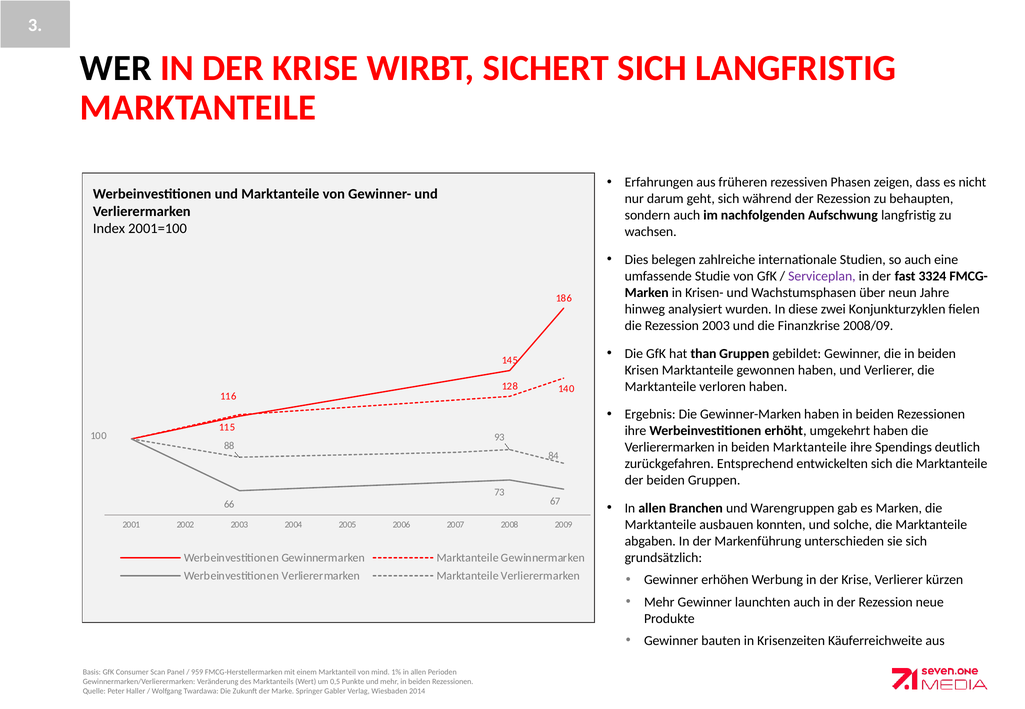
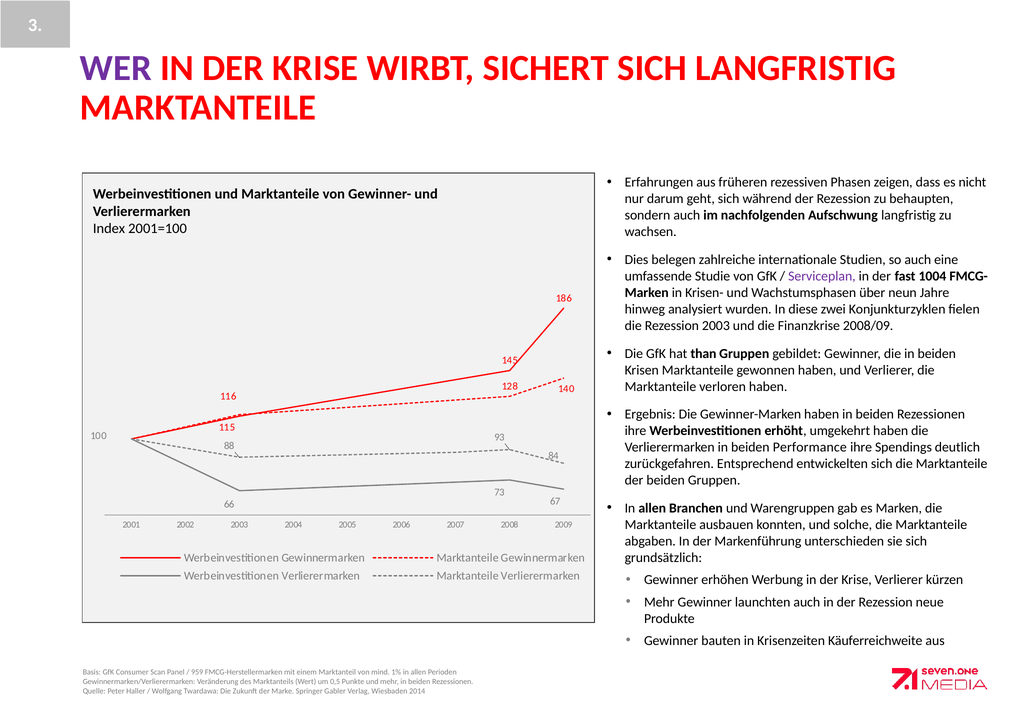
WER colour: black -> purple
3324: 3324 -> 1004
beiden Marktanteile: Marktanteile -> Performance
